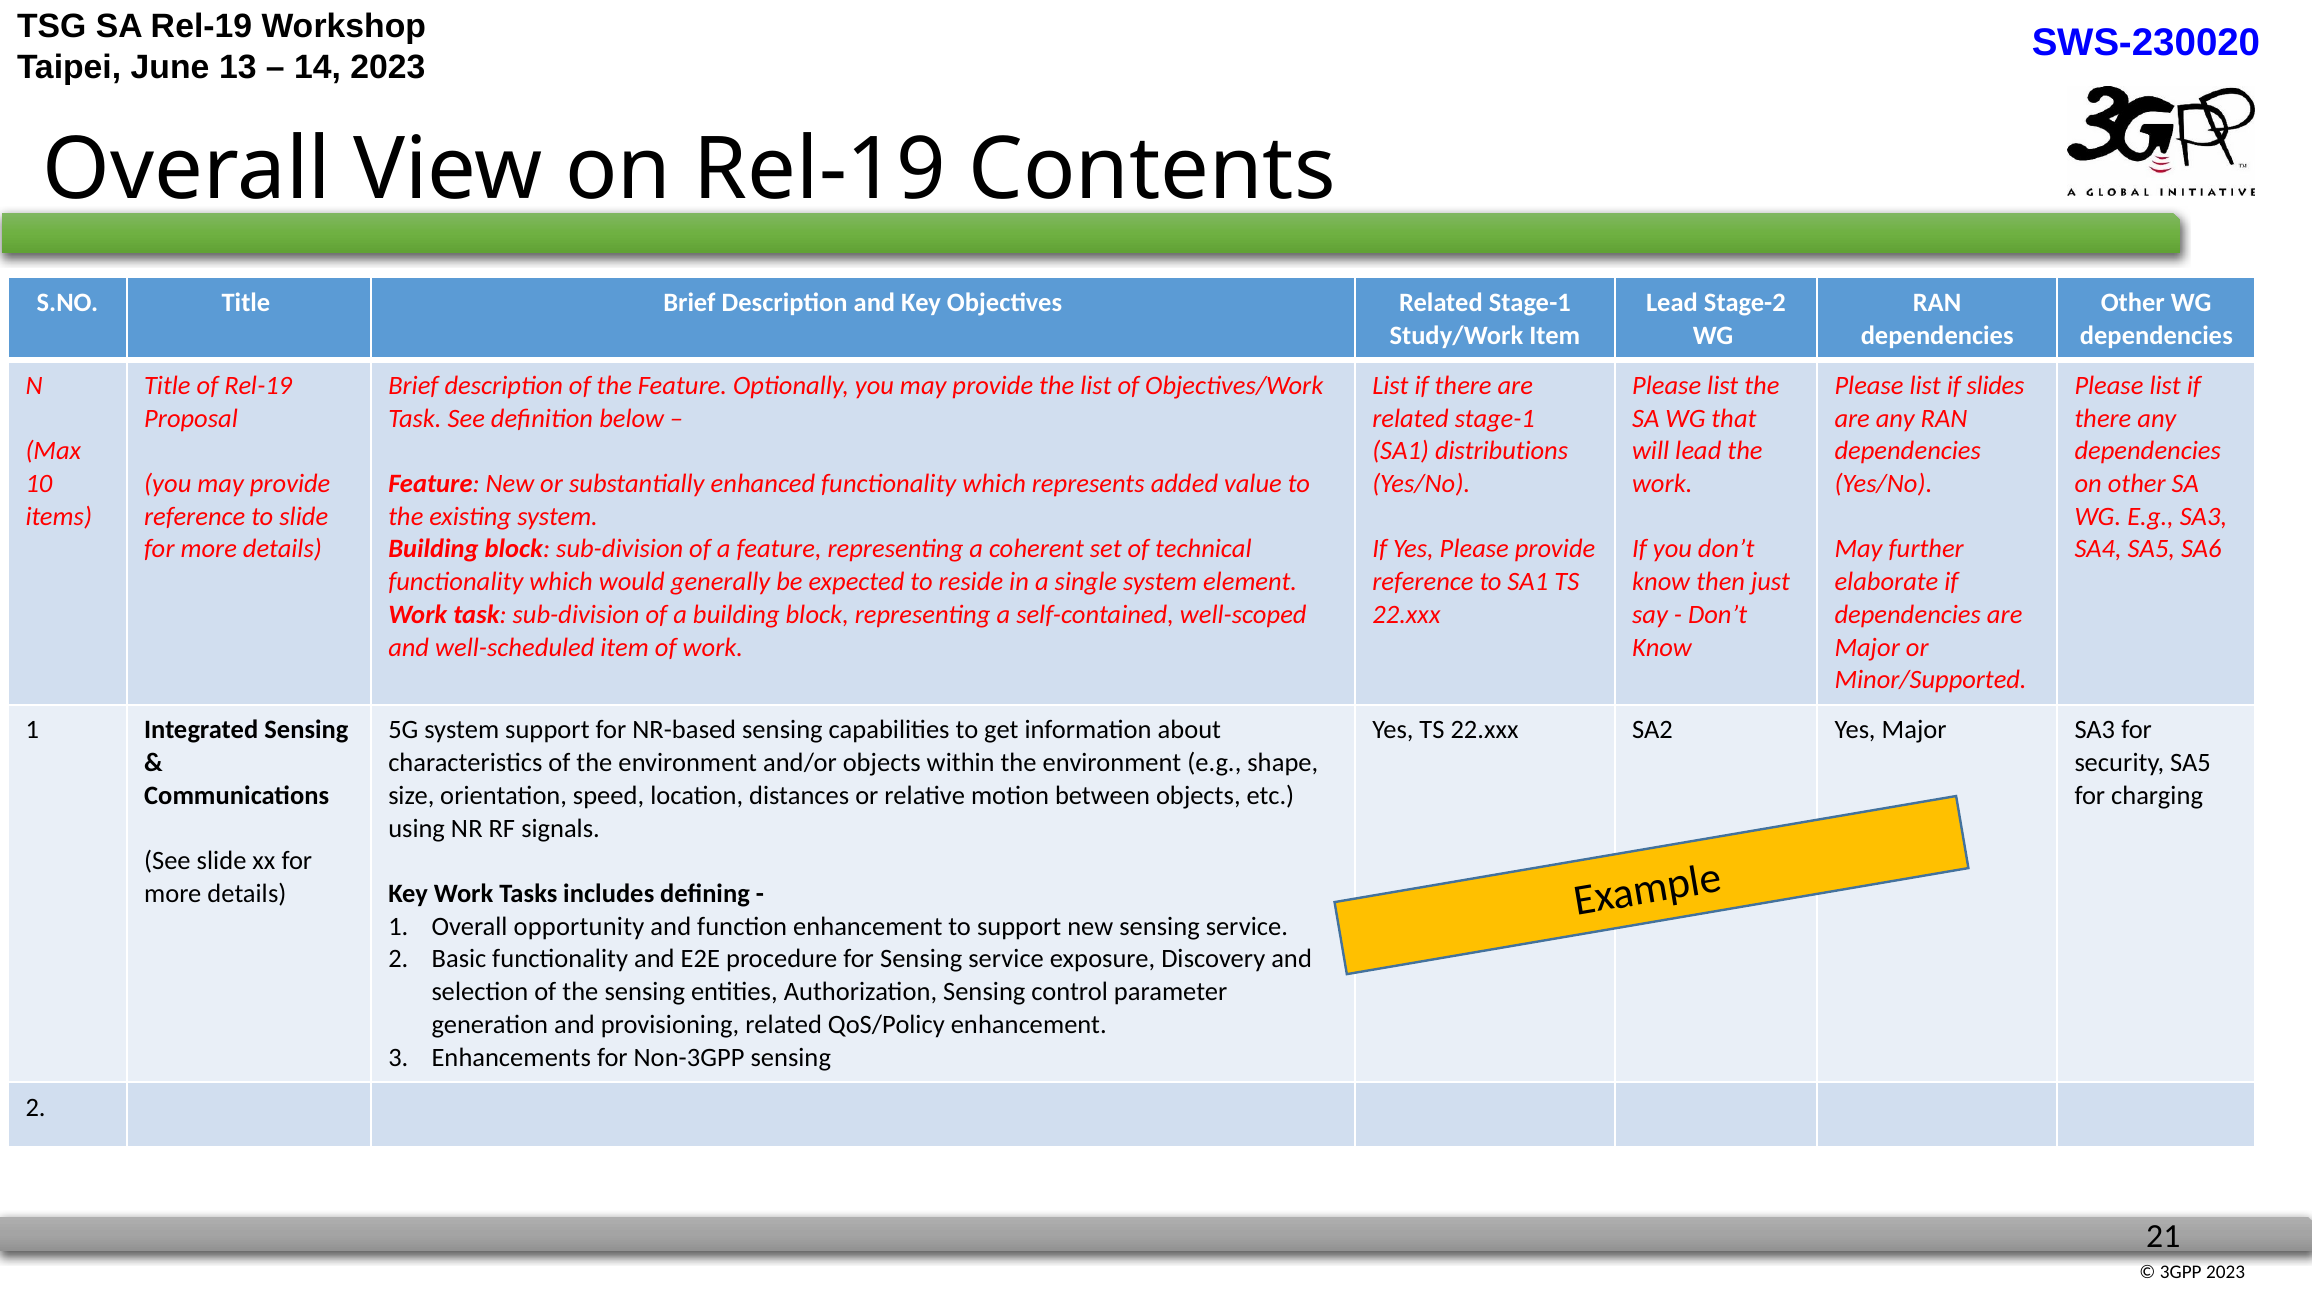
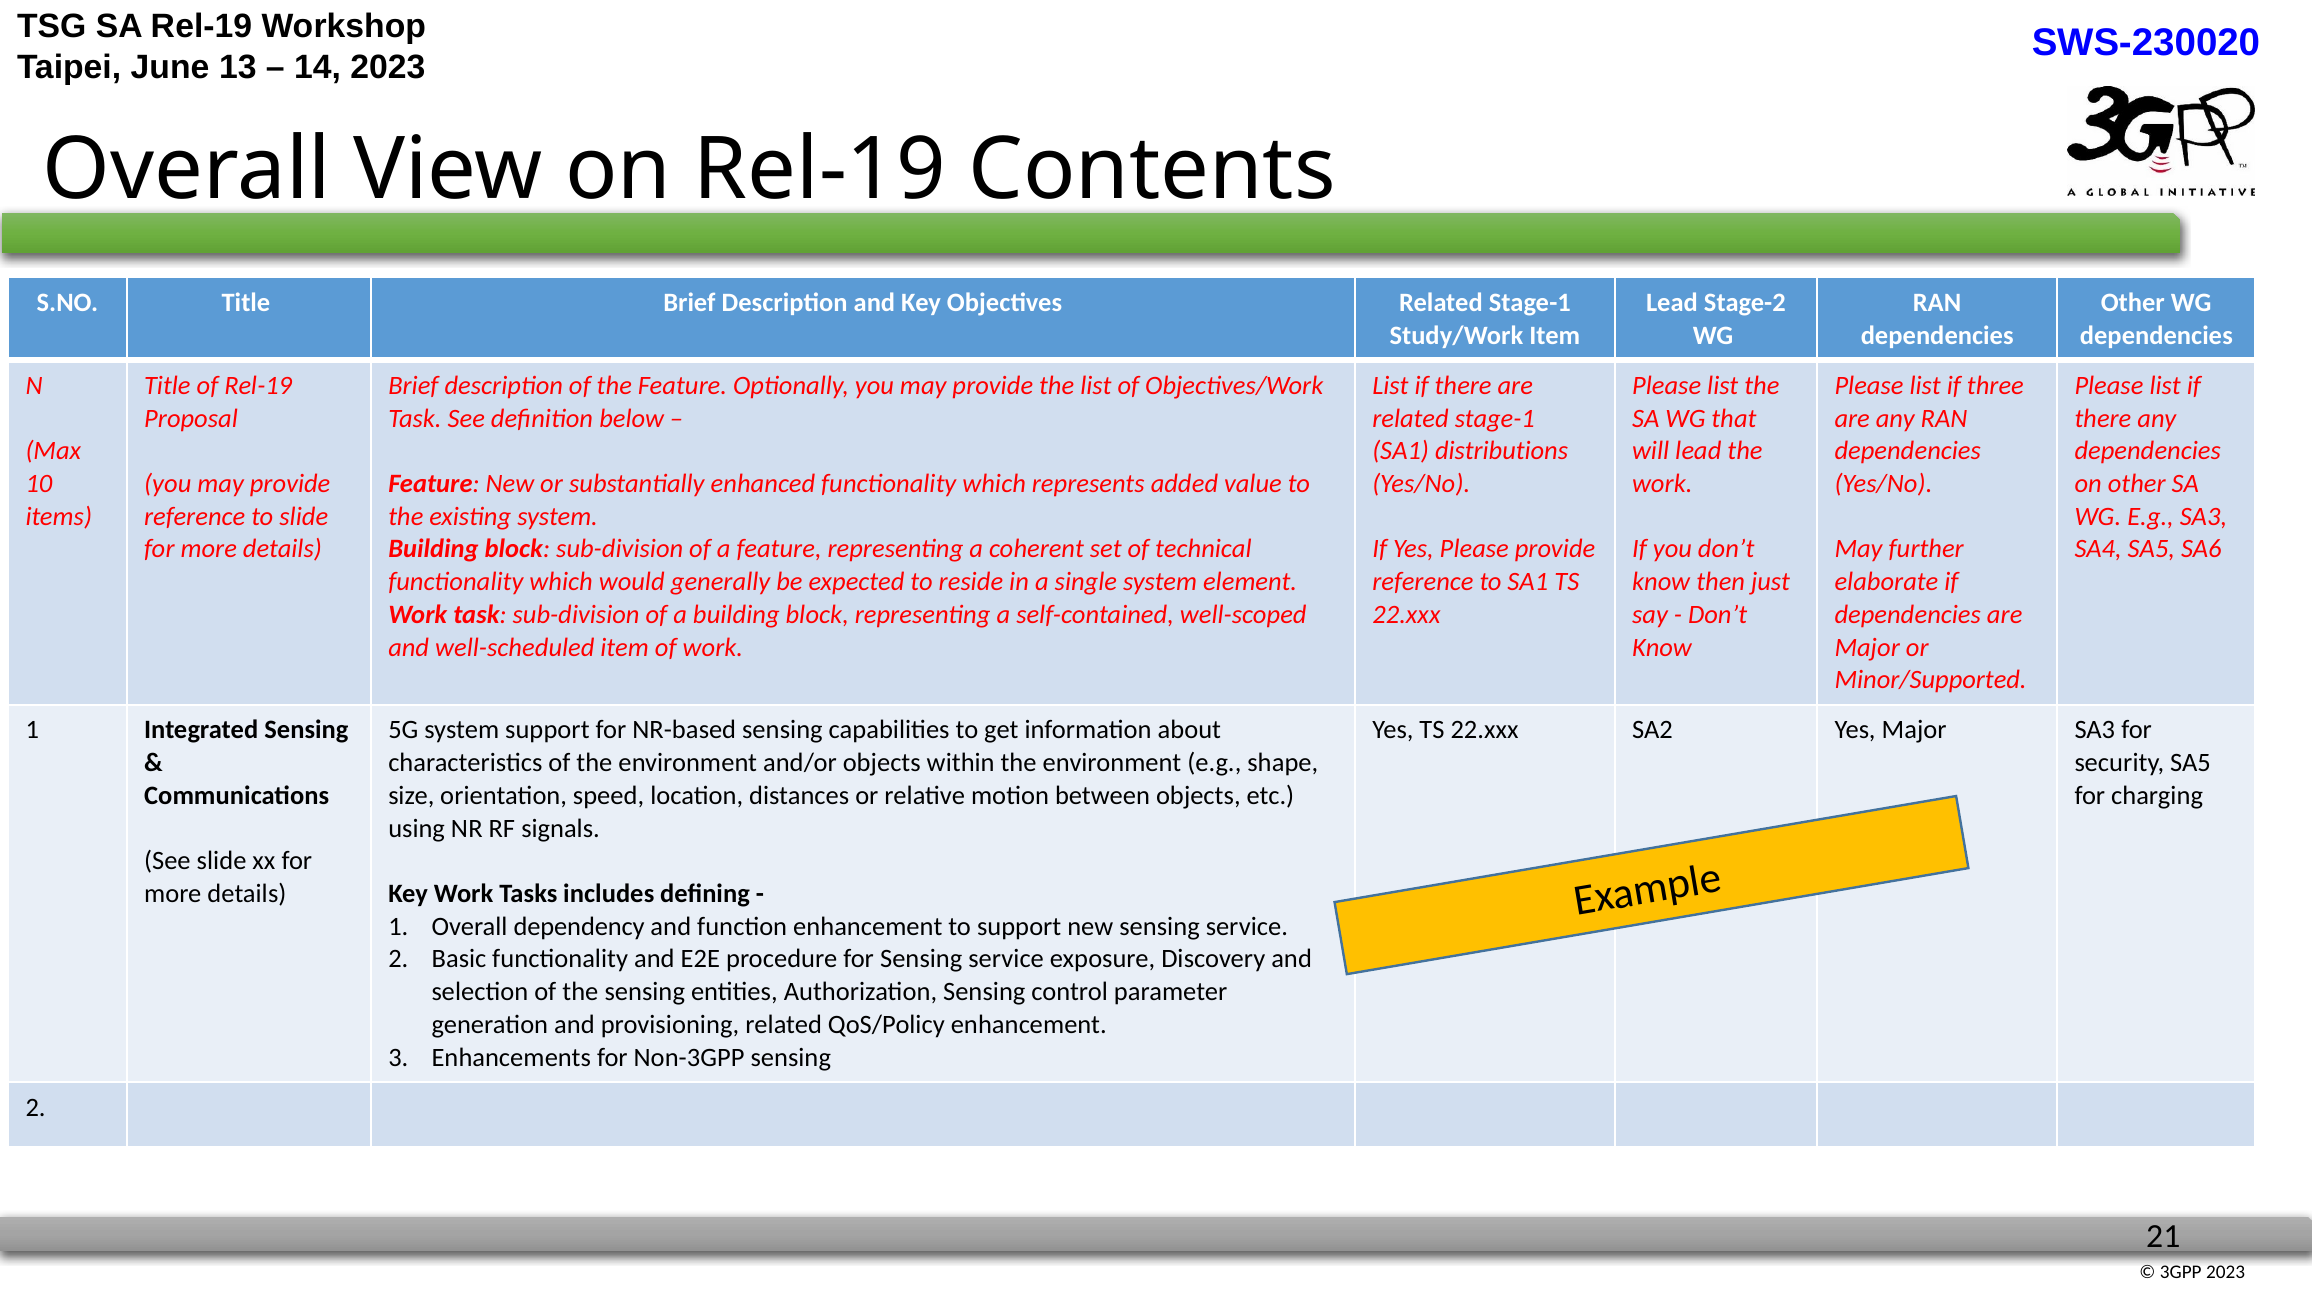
slides: slides -> three
opportunity: opportunity -> dependency
